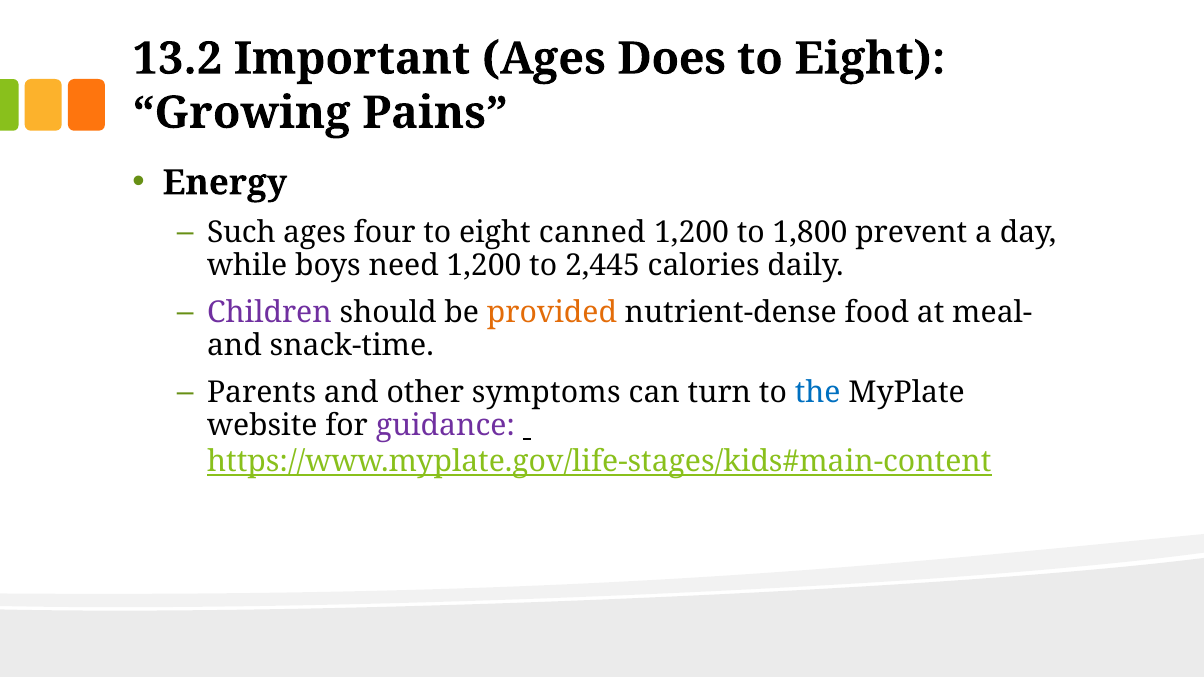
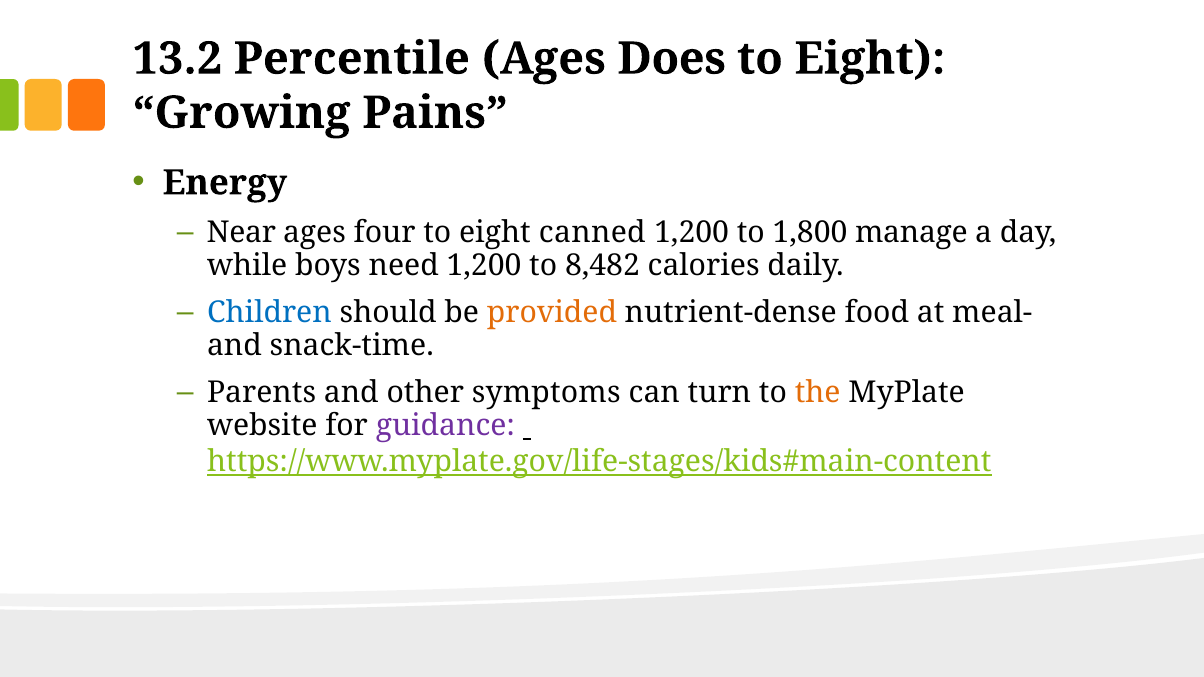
Important: Important -> Percentile
Such: Such -> Near
prevent: prevent -> manage
2,445: 2,445 -> 8,482
Children colour: purple -> blue
the colour: blue -> orange
